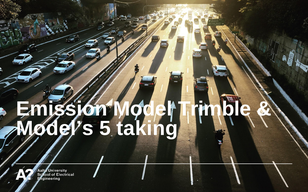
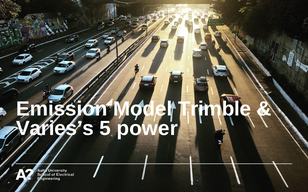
Model’s: Model’s -> Varies’s
taking: taking -> power
